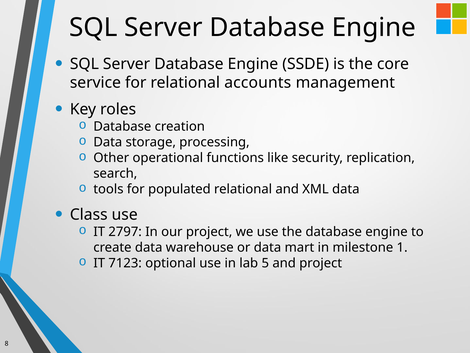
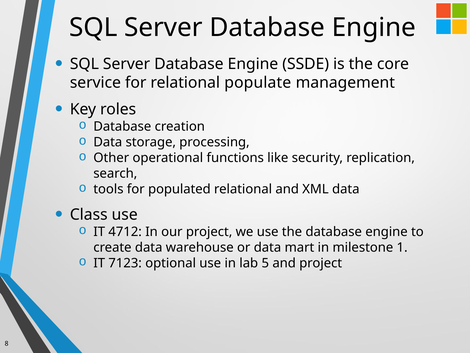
accounts: accounts -> populate
2797: 2797 -> 4712
